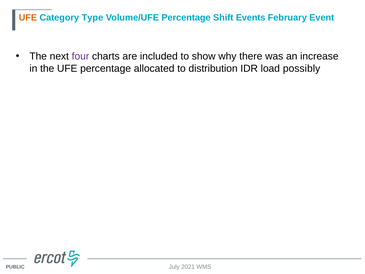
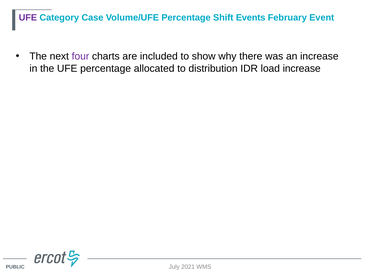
UFE at (28, 18) colour: orange -> purple
Type: Type -> Case
load possibly: possibly -> increase
